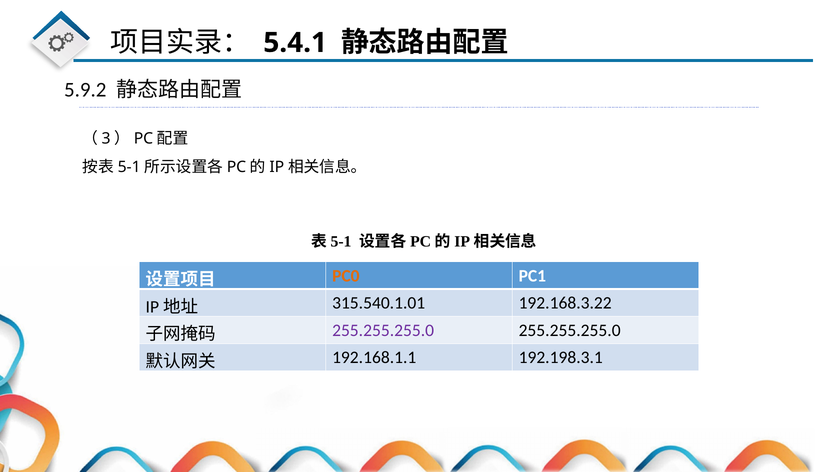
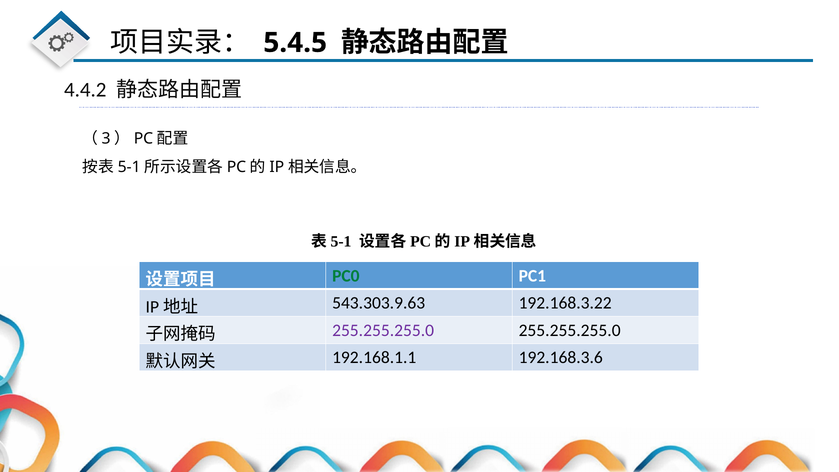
5.4.1: 5.4.1 -> 5.4.5
5.9.2: 5.9.2 -> 4.4.2
PC0 colour: orange -> green
315.540.1.01: 315.540.1.01 -> 543.303.9.63
192.198.3.1: 192.198.3.1 -> 192.168.3.6
